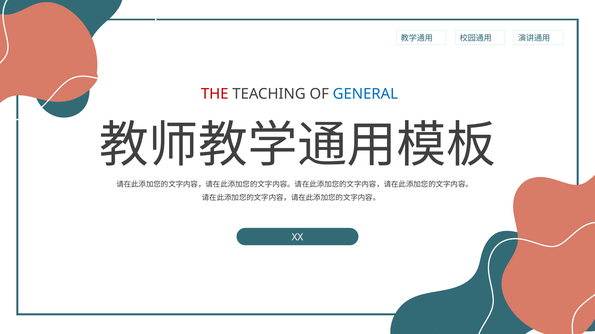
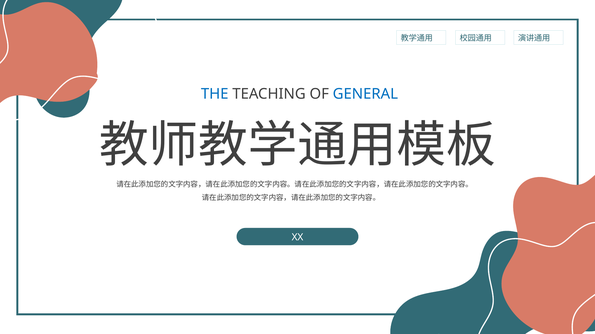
THE colour: red -> blue
